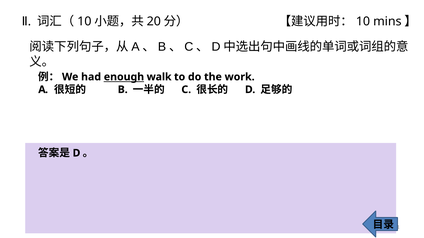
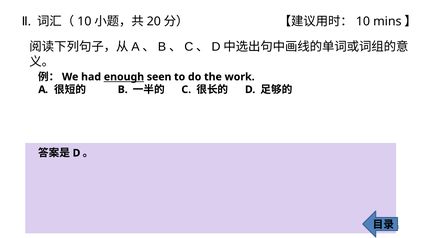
walk: walk -> seen
